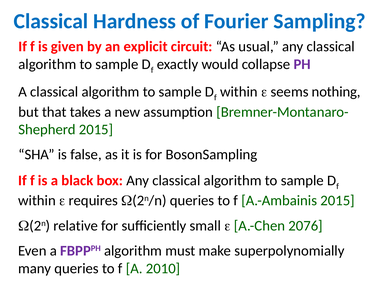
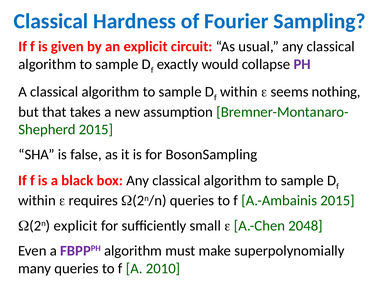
(2n relative: relative -> explicit
2076: 2076 -> 2048
